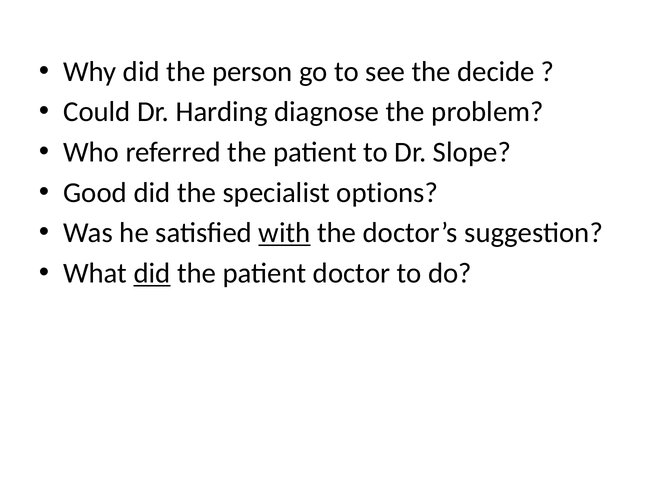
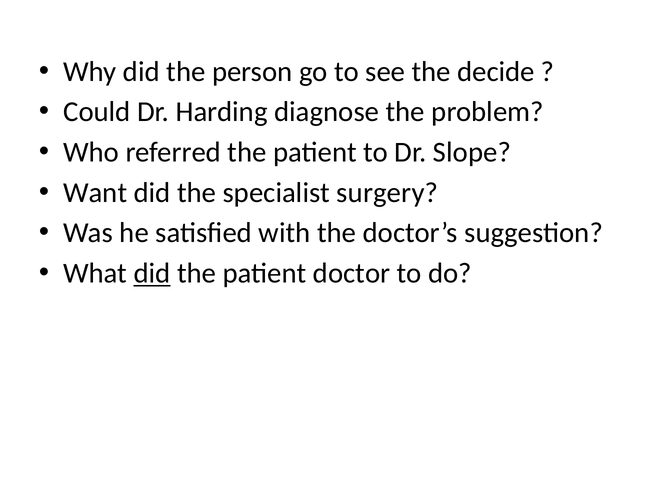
Good: Good -> Want
options: options -> surgery
with underline: present -> none
